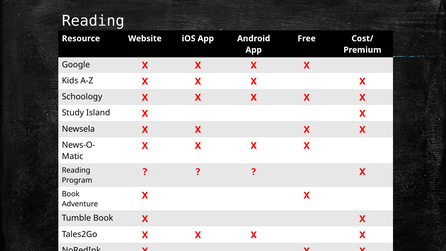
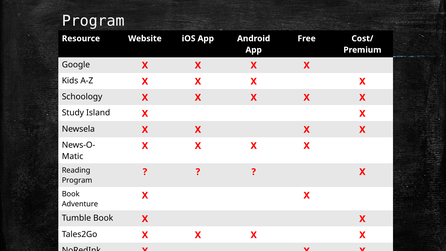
Reading at (93, 21): Reading -> Program
